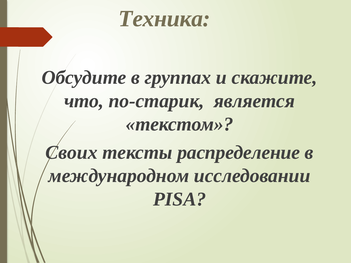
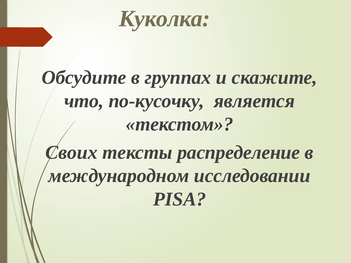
Техника: Техника -> Куколка
по-старик: по-старик -> по-кусочку
